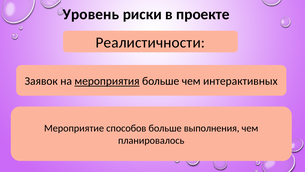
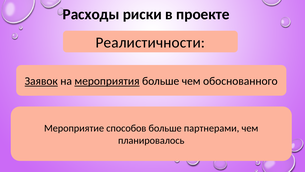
Уровень: Уровень -> Расходы
Заявок underline: none -> present
интерактивных: интерактивных -> обоснованного
выполнения: выполнения -> партнерами
